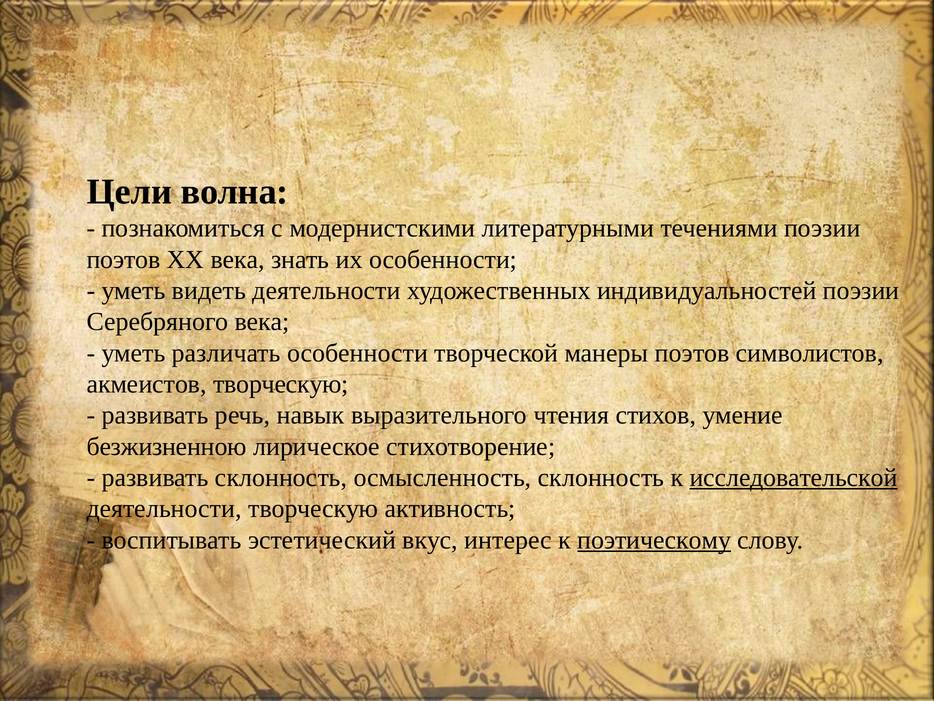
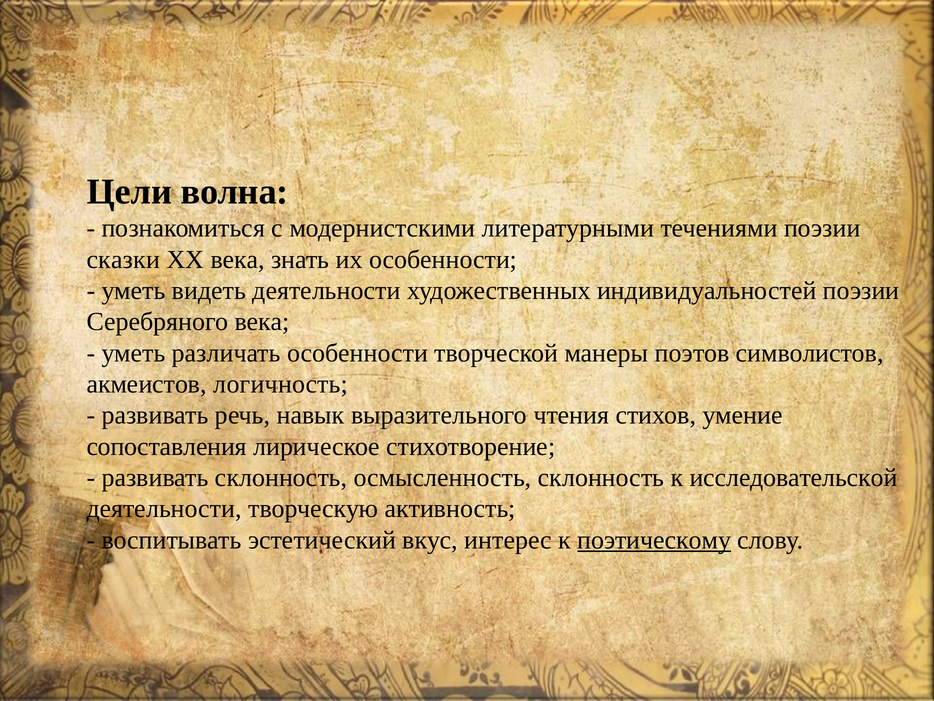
поэтов at (123, 259): поэтов -> сказки
акмеистов творческую: творческую -> логичность
безжизненною: безжизненною -> сопоставления
исследовательской underline: present -> none
